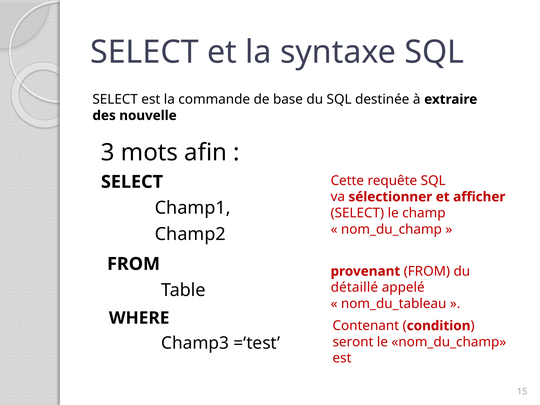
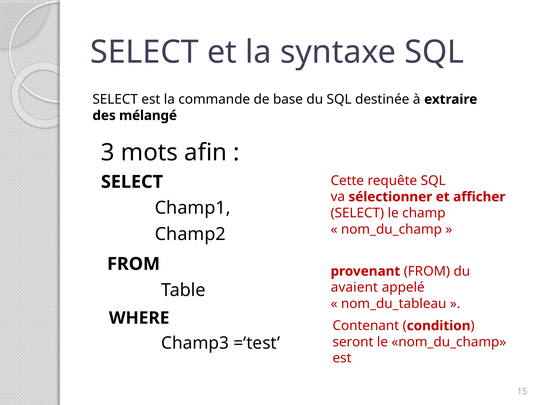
nouvelle: nouvelle -> mélangé
détaillé: détaillé -> avaient
